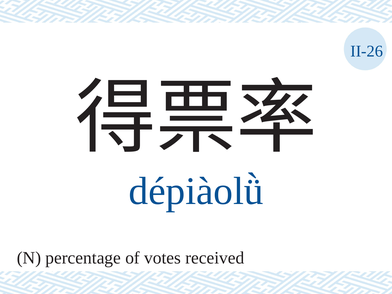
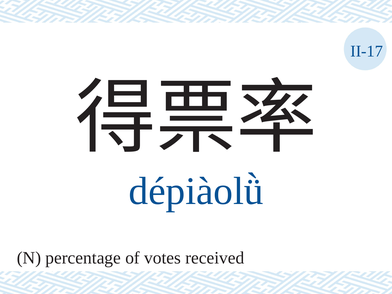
II-26: II-26 -> II-17
